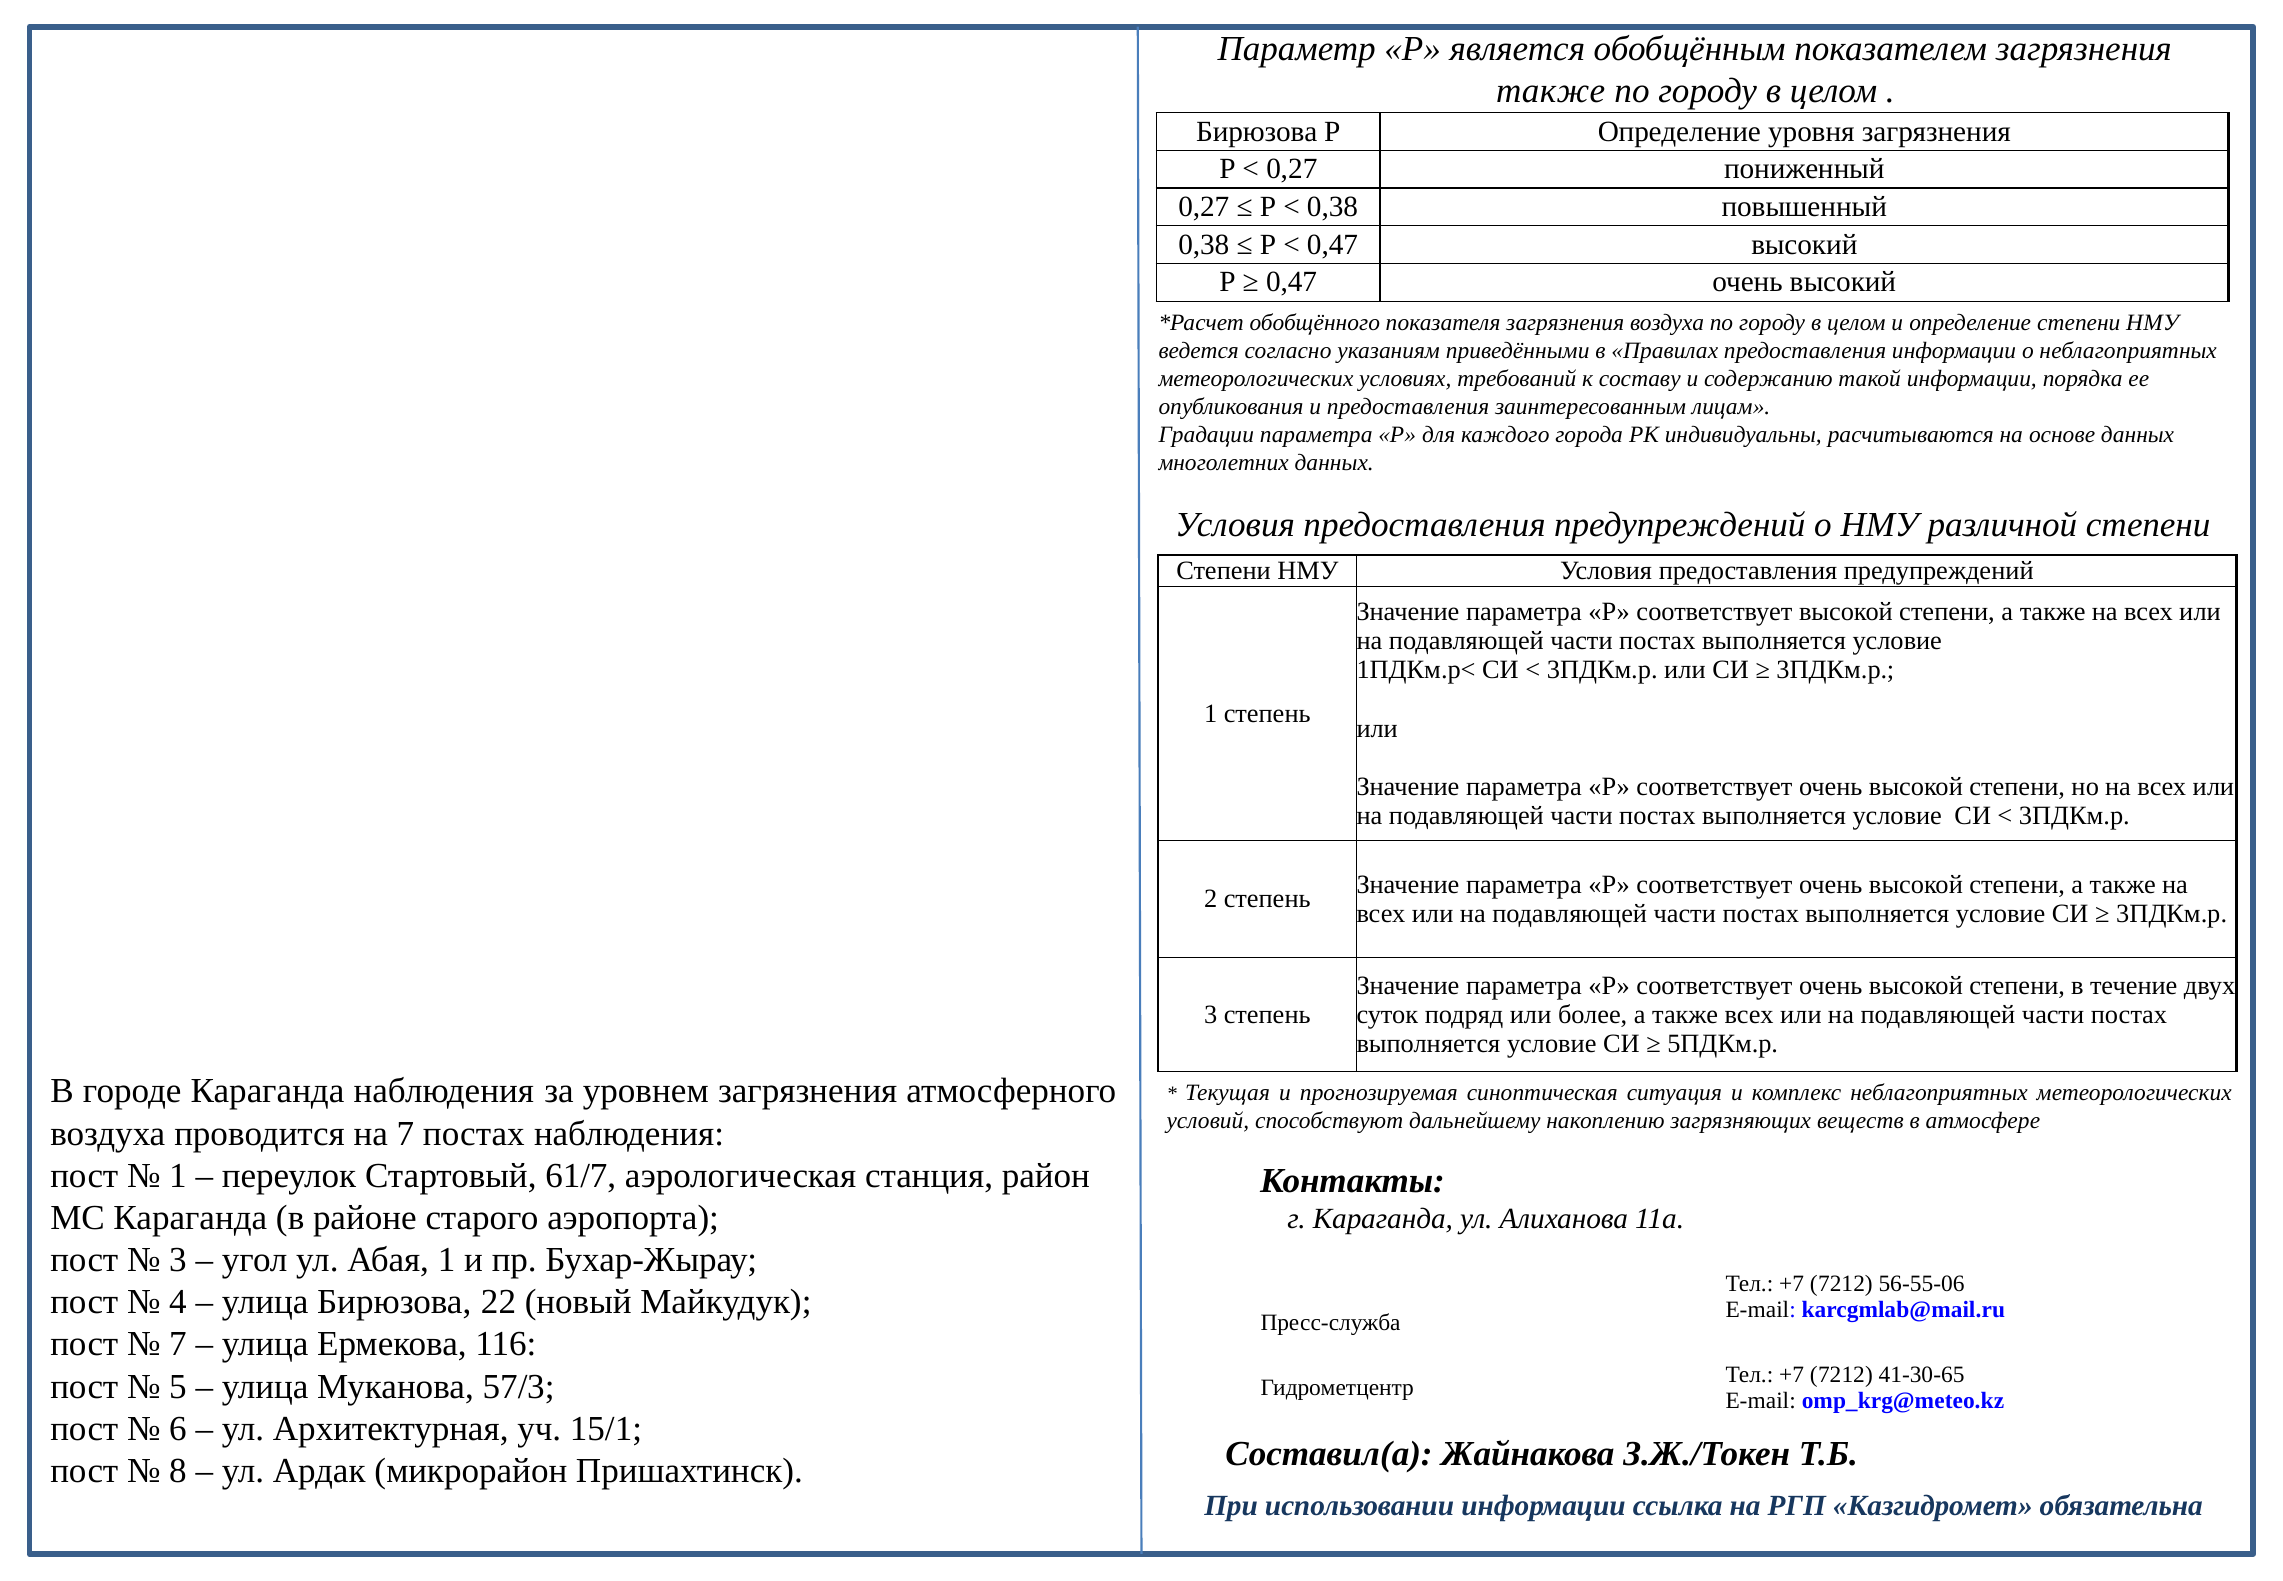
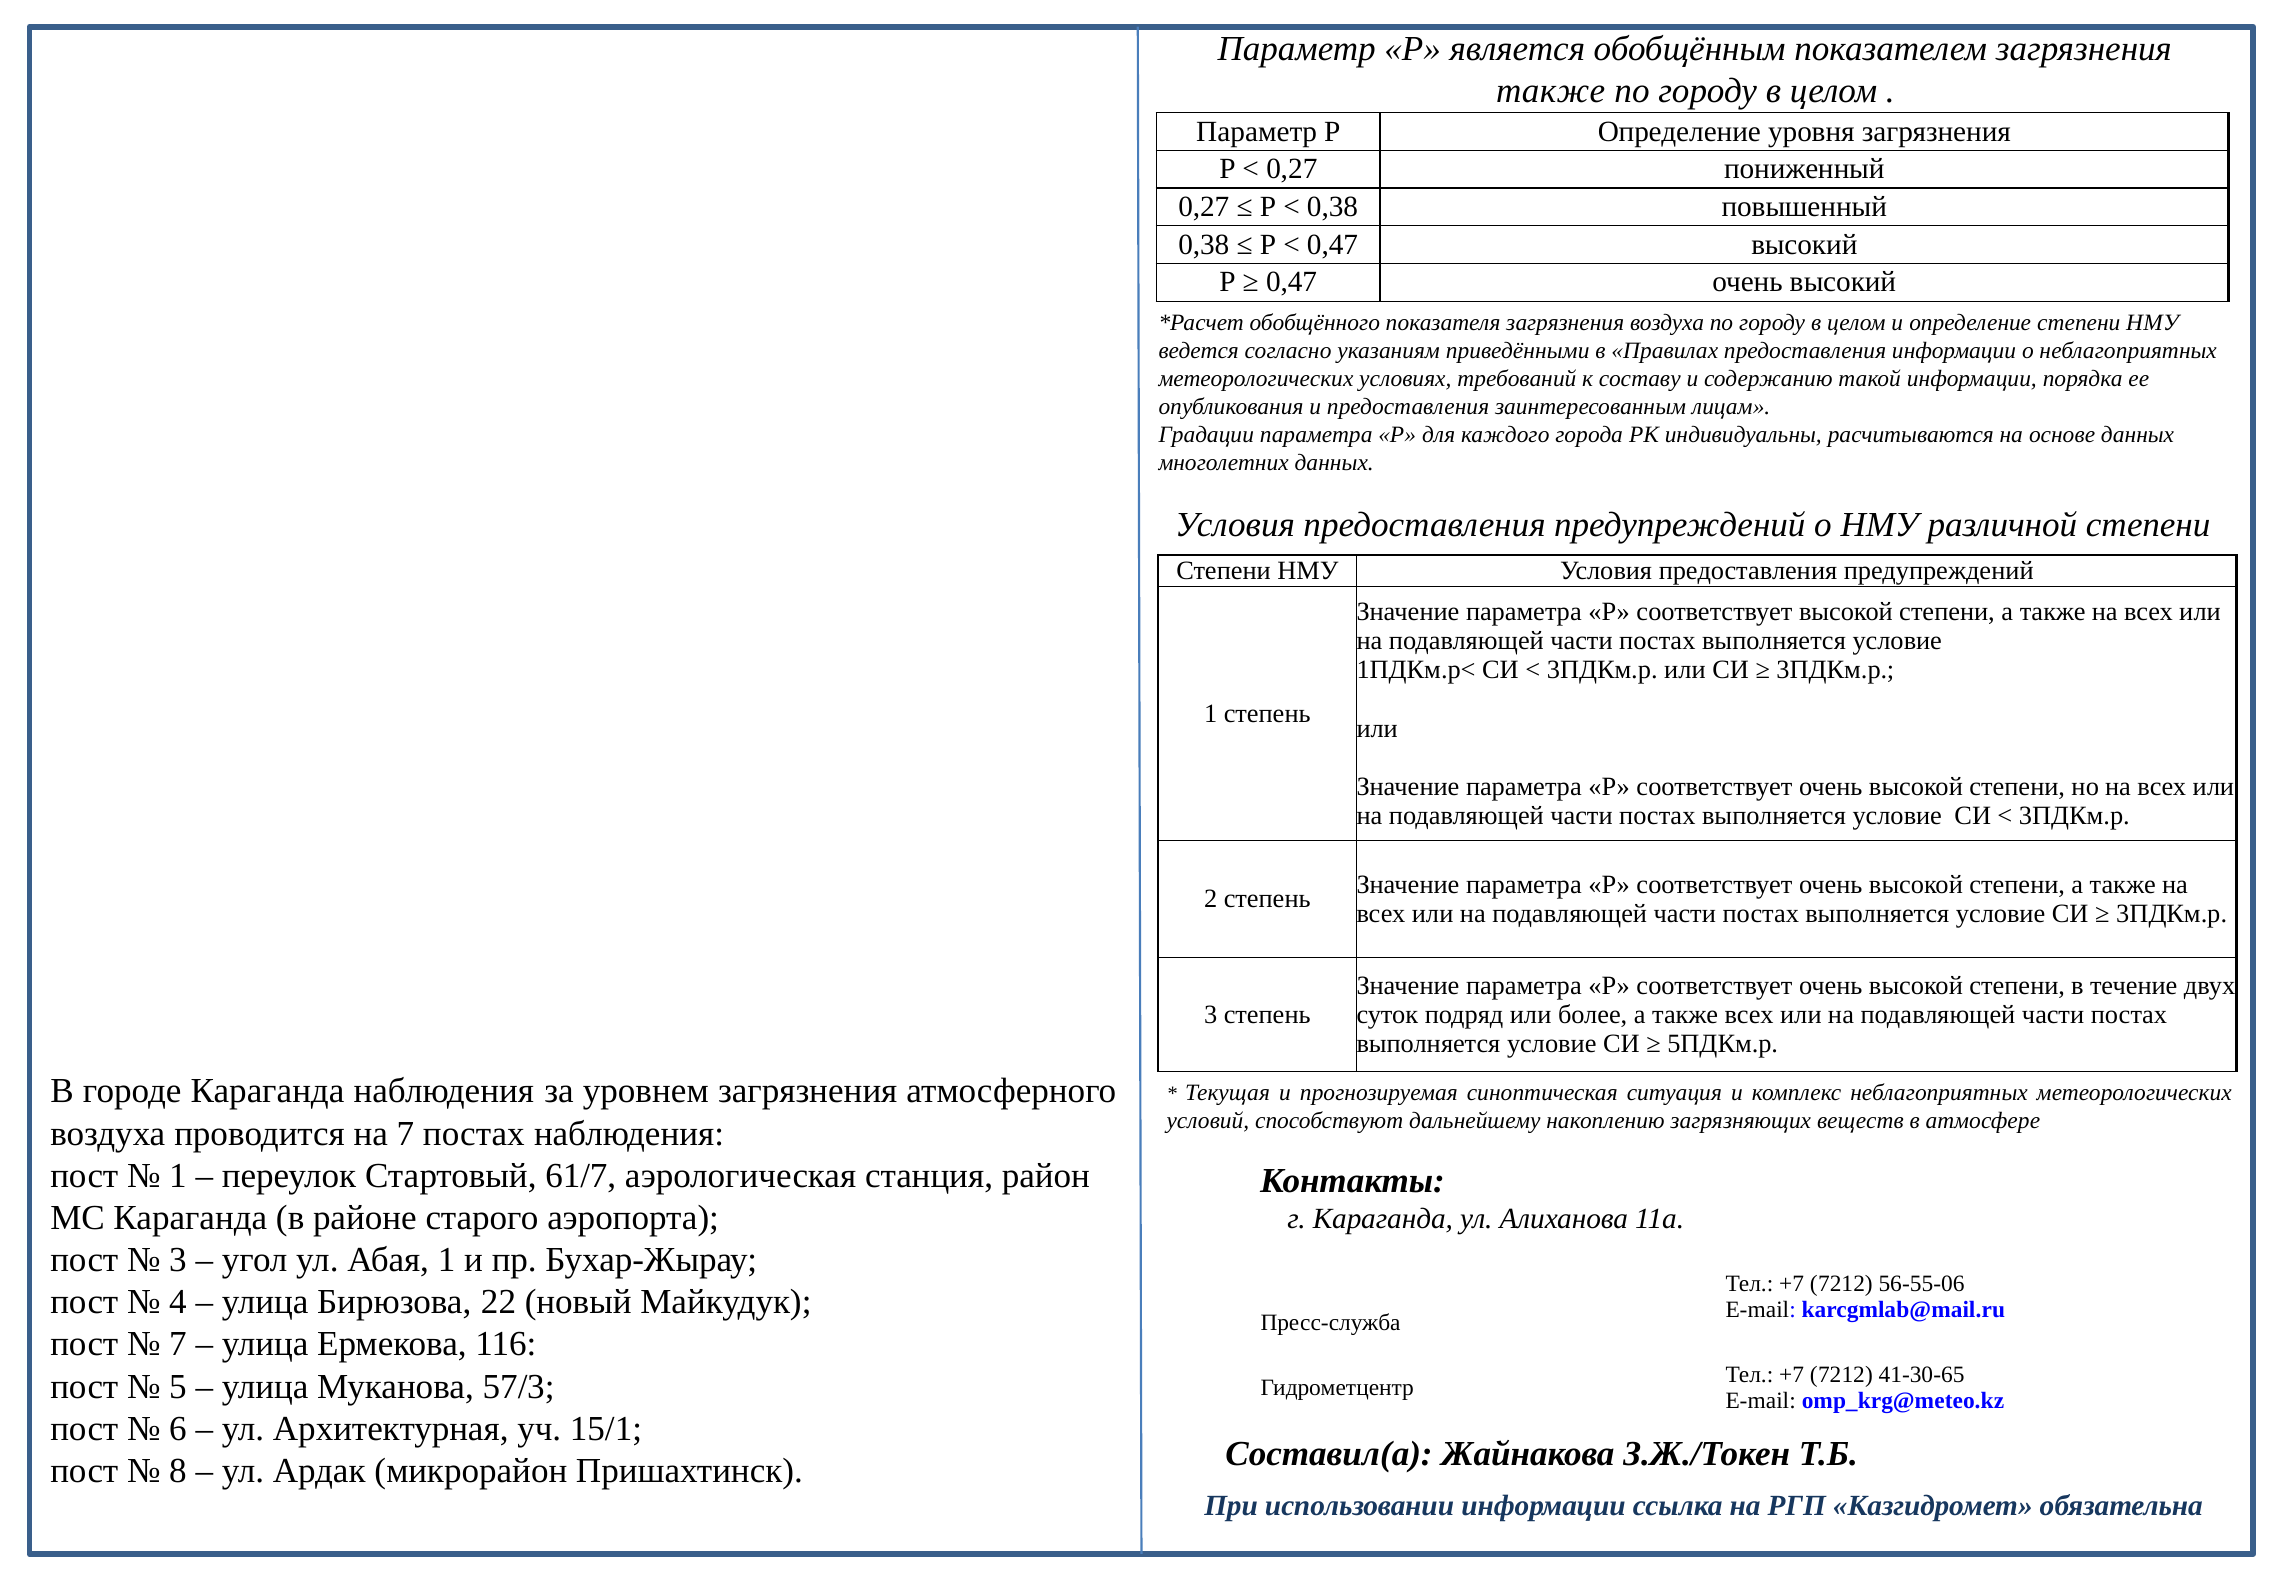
Бирюзова at (1257, 131): Бирюзова -> Параметр
